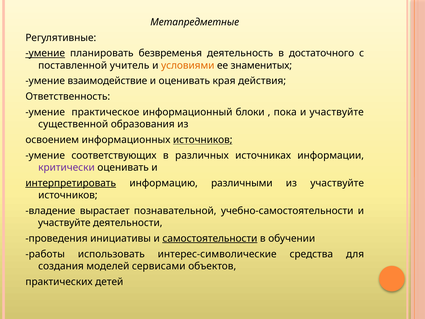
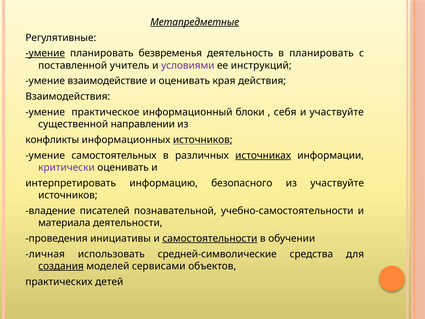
Метапредметные underline: none -> present
в достаточного: достаточного -> планировать
условиями colour: orange -> purple
знаменитых: знаменитых -> инструкций
Ответственность: Ответственность -> Взаимодействия
пока: пока -> себя
образования: образования -> направлении
освоением: освоением -> конфликты
соответствующих: соответствующих -> самостоятельных
источниках underline: none -> present
интерпретировать underline: present -> none
различными: различными -> безопасного
вырастает: вырастает -> писателей
участвуйте at (64, 223): участвуйте -> материала
работы: работы -> личная
интерес-символические: интерес-символические -> средней-символические
создания underline: none -> present
